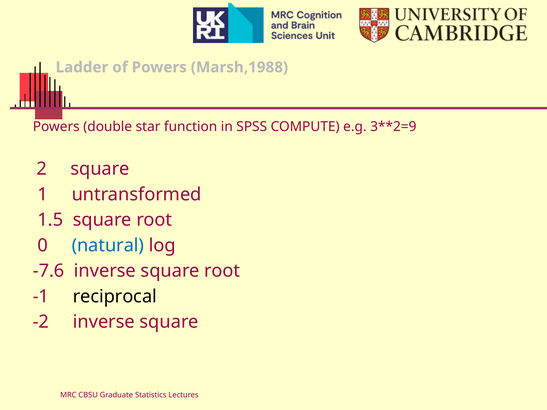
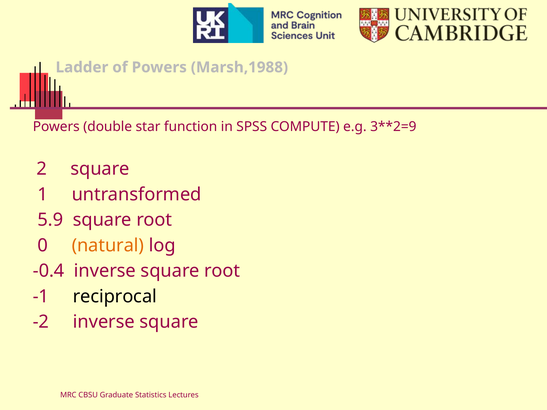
1.5: 1.5 -> 5.9
natural colour: blue -> orange
-7.6: -7.6 -> -0.4
